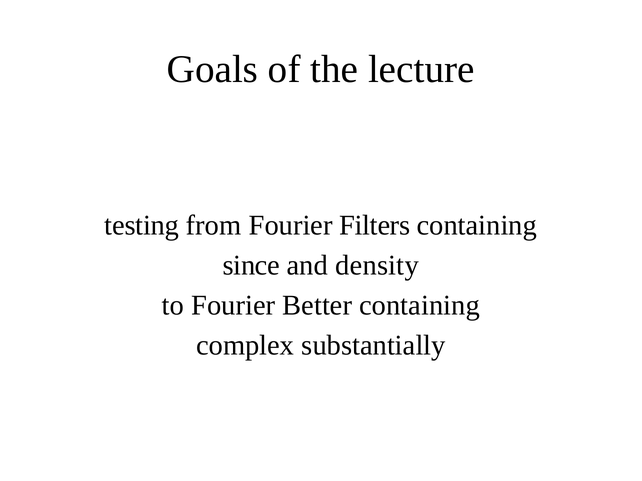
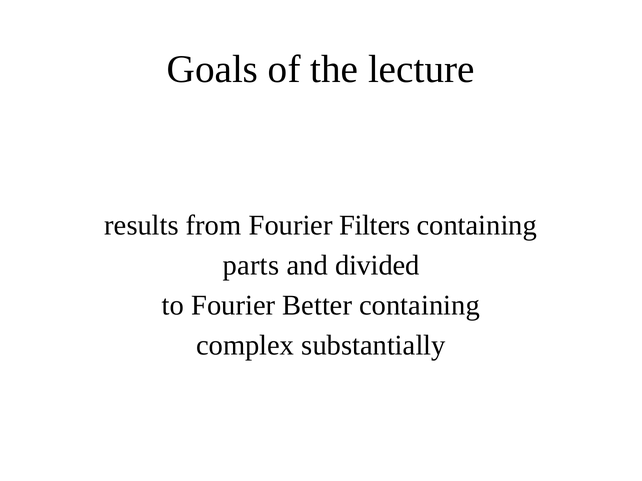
testing: testing -> results
since: since -> parts
density: density -> divided
